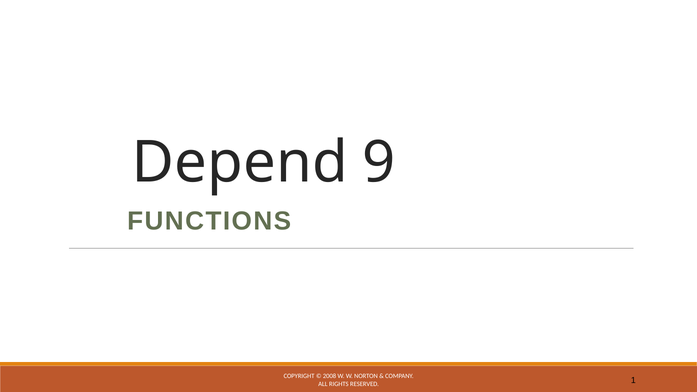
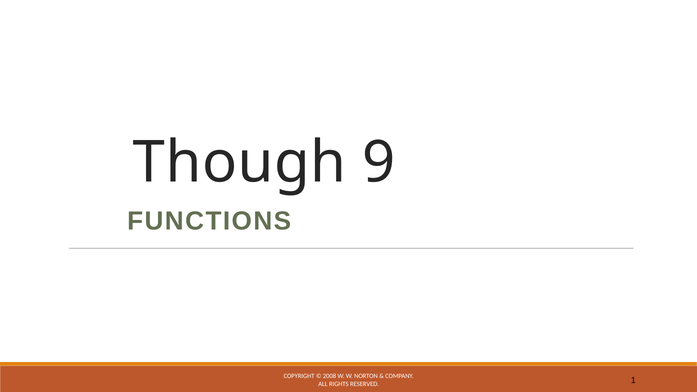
Depend: Depend -> Though
